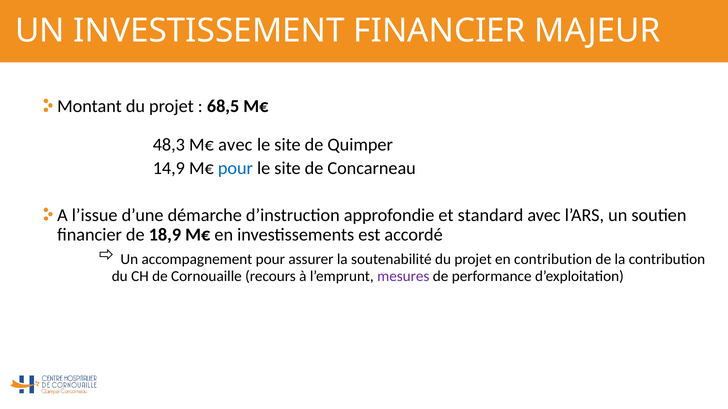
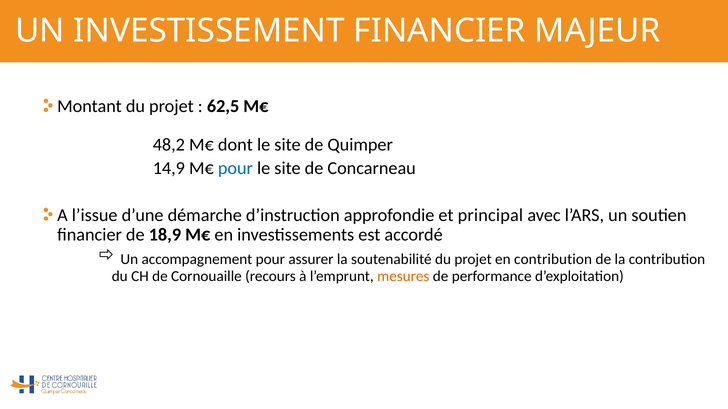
68,5: 68,5 -> 62,5
48,3: 48,3 -> 48,2
M€ avec: avec -> dont
standard: standard -> principal
mesures colour: purple -> orange
